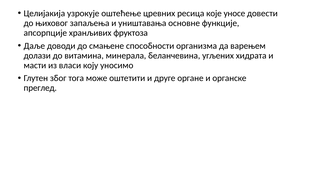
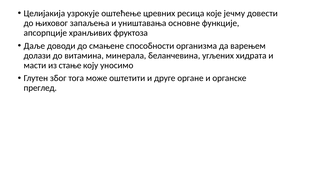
уносе: уносе -> јечму
власи: власи -> стање
